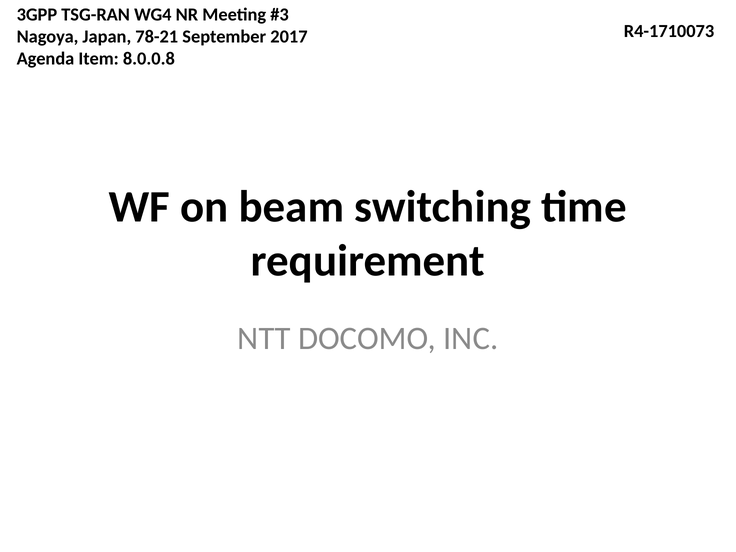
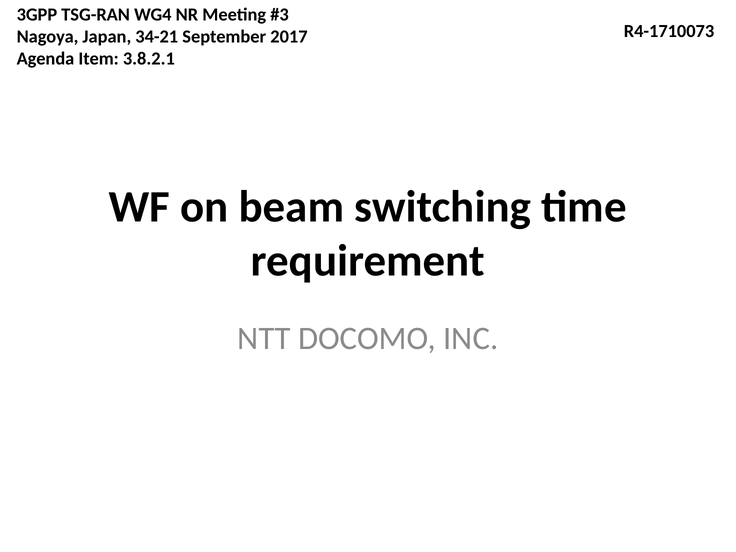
78-21: 78-21 -> 34-21
8.0.0.8: 8.0.0.8 -> 3.8.2.1
